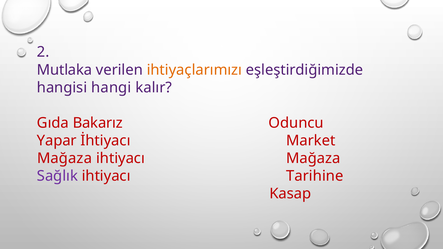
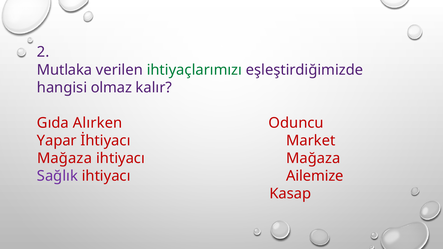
ihtiyaçlarımızı colour: orange -> green
hangi: hangi -> olmaz
Bakarız: Bakarız -> Alırken
Tarihine: Tarihine -> Ailemize
